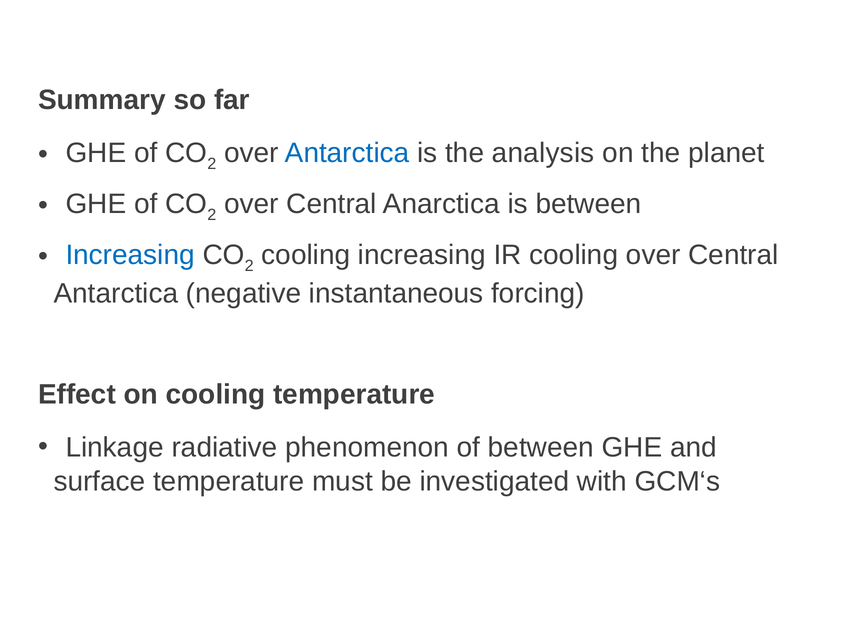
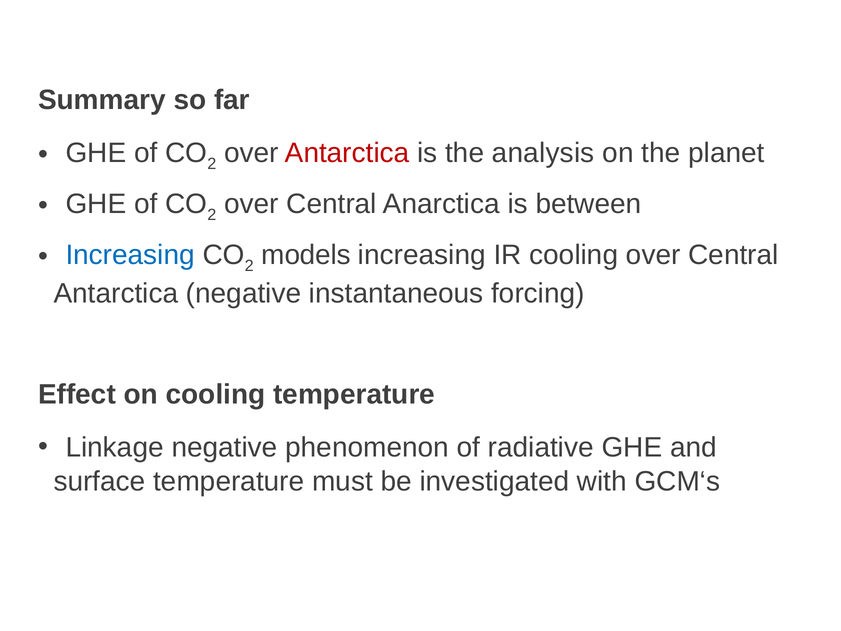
Antarctica at (347, 153) colour: blue -> red
cooling at (306, 255): cooling -> models
Linkage radiative: radiative -> negative
of between: between -> radiative
